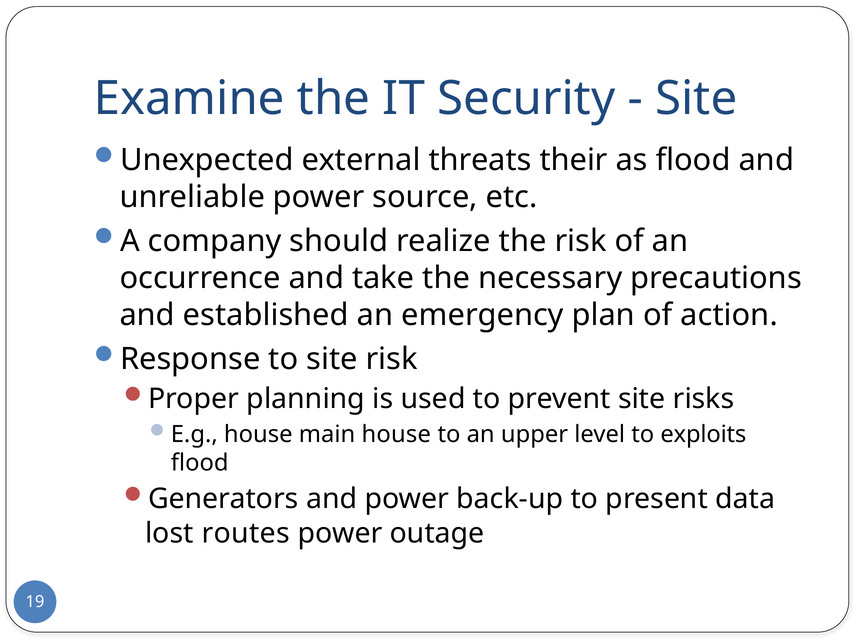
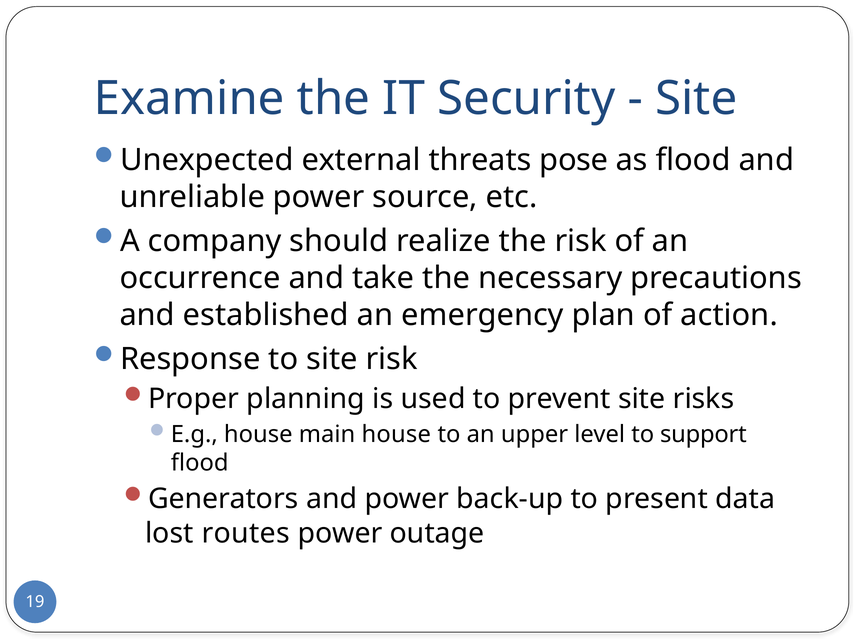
their: their -> pose
exploits: exploits -> support
